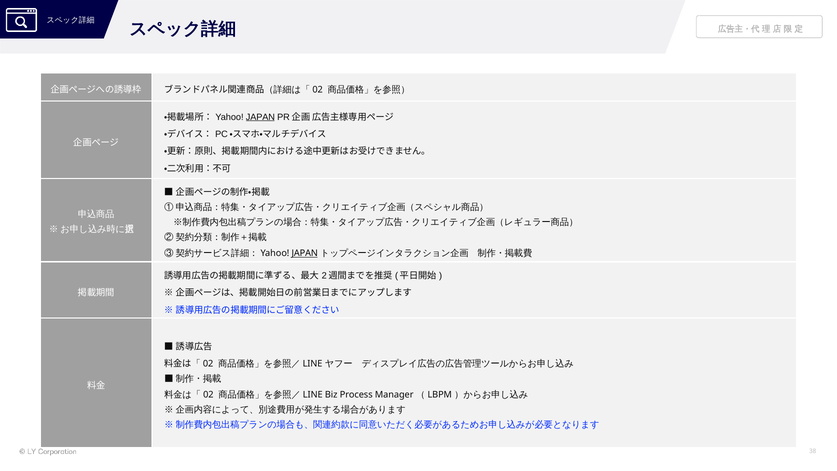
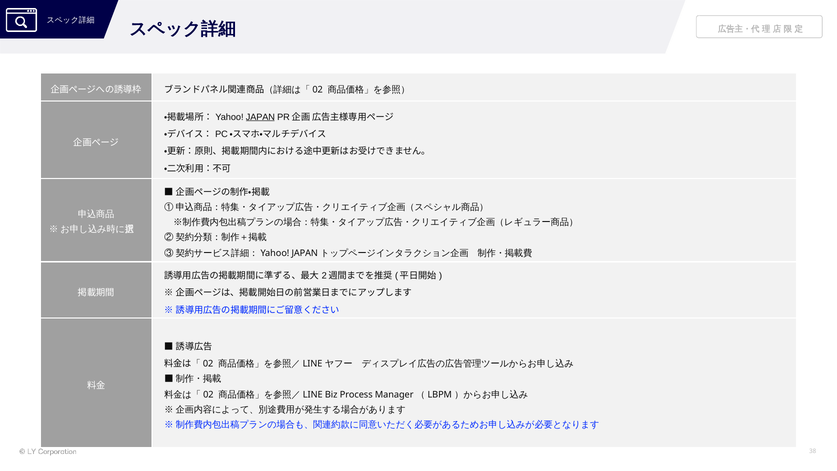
JAPAN at (305, 253) underline: present -> none
